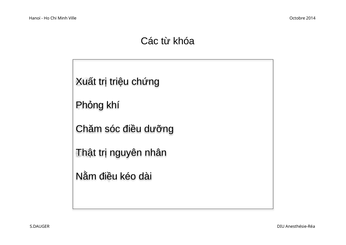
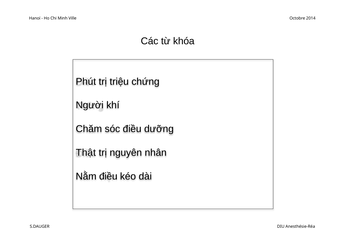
Xuất: Xuất -> Phút
Phỏng: Phỏng -> Người
